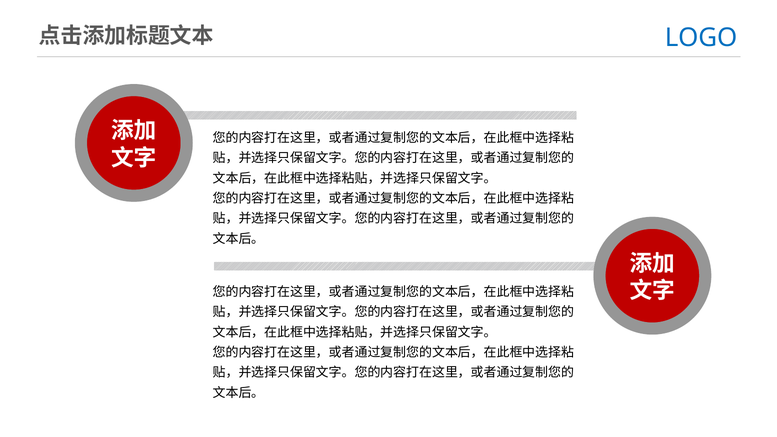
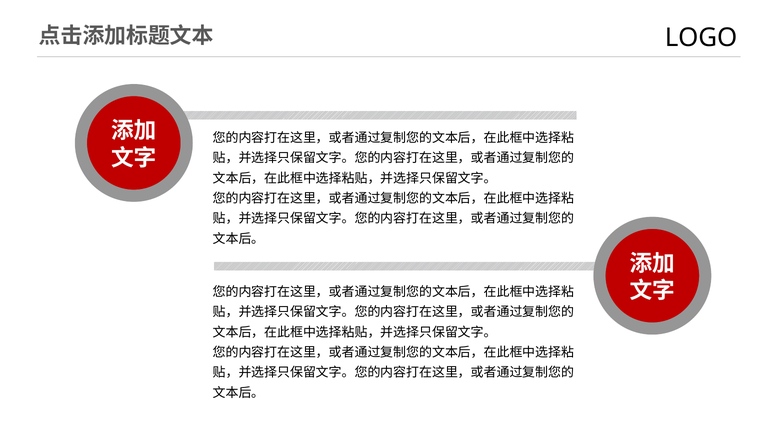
LOGO colour: blue -> black
